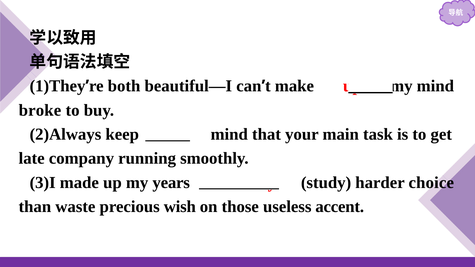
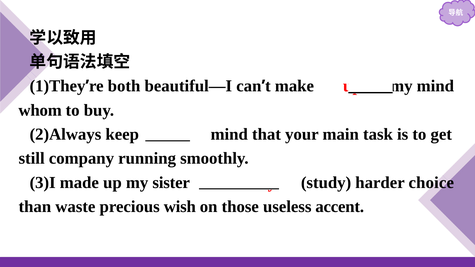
broke: broke -> whom
late: late -> still
years: years -> sister
